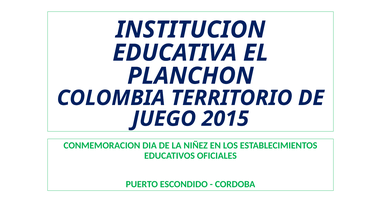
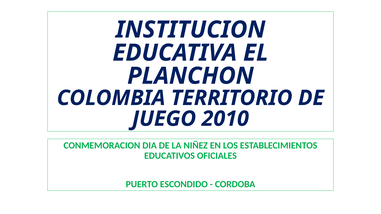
2015: 2015 -> 2010
